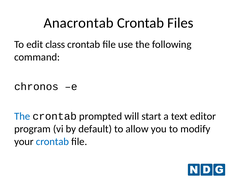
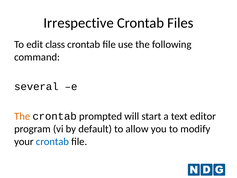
Anacrontab: Anacrontab -> Irrespective
chronos: chronos -> several
The at (22, 116) colour: blue -> orange
